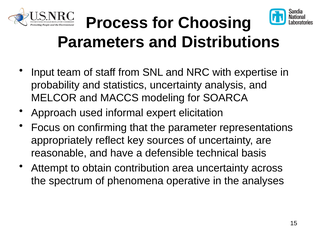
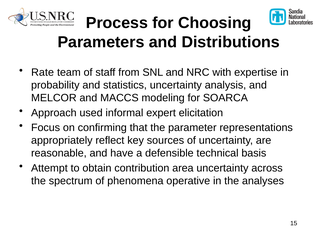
Input: Input -> Rate
